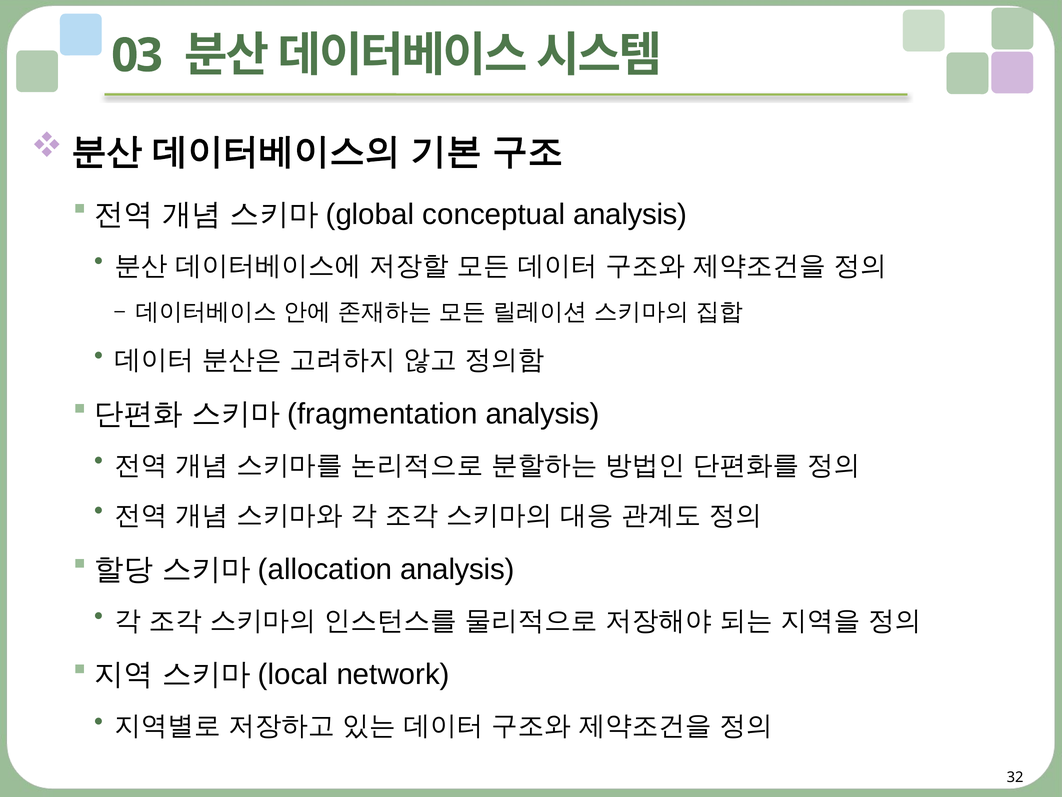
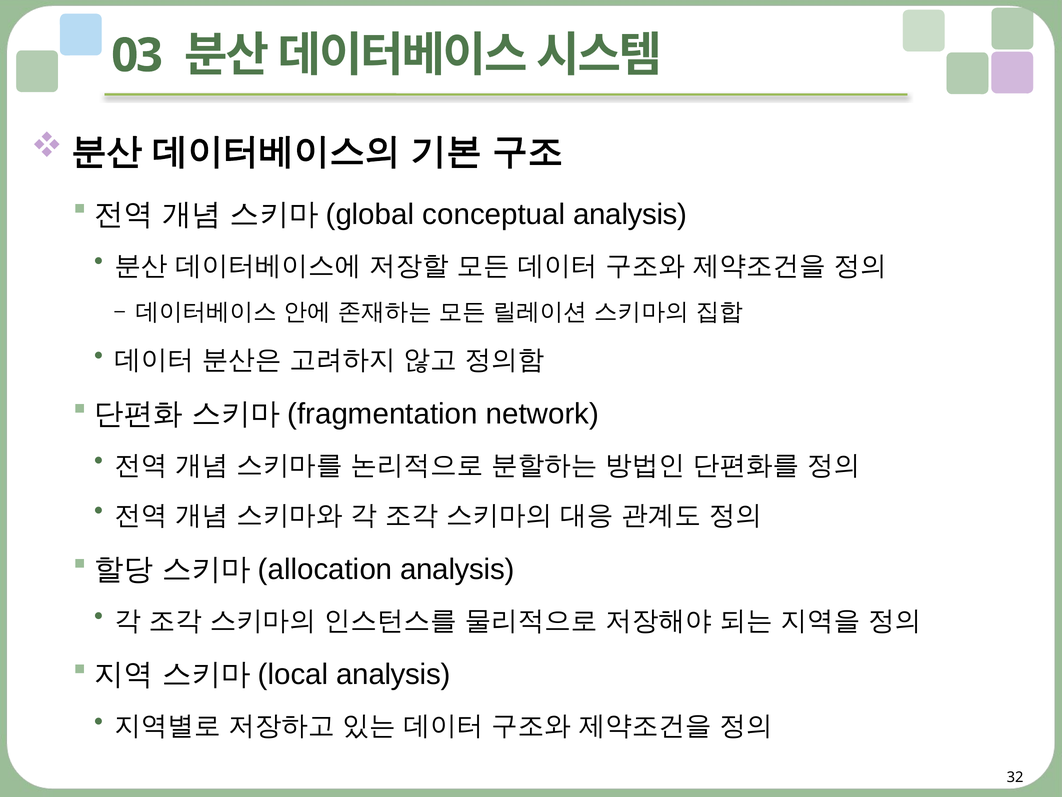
analysis at (543, 414): analysis -> network
network at (393, 674): network -> analysis
